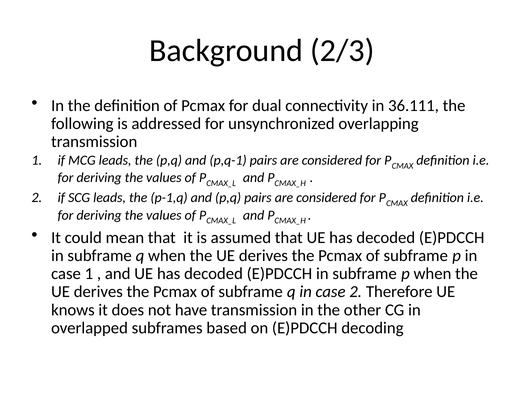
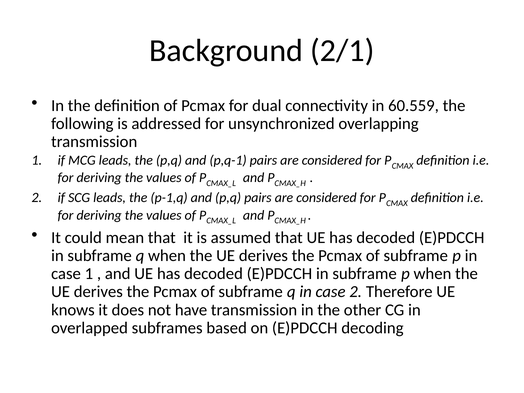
2/3: 2/3 -> 2/1
36.111: 36.111 -> 60.559
